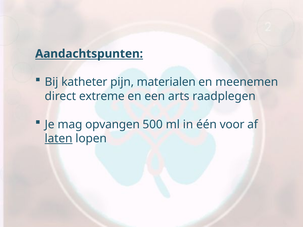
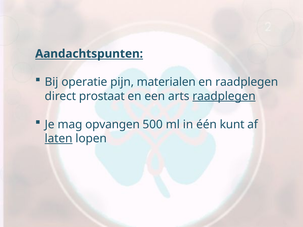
katheter: katheter -> operatie
en meenemen: meenemen -> raadplegen
extreme: extreme -> prostaat
raadplegen at (224, 96) underline: none -> present
voor: voor -> kunt
